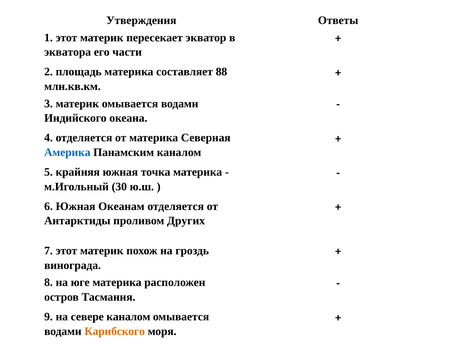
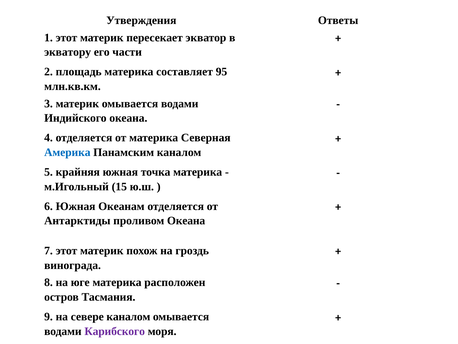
экватора: экватора -> экватору
88: 88 -> 95
30: 30 -> 15
проливом Других: Других -> Океана
Карибского colour: orange -> purple
